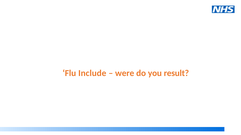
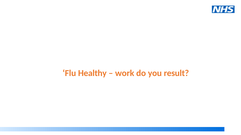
Include: Include -> Healthy
were: were -> work
